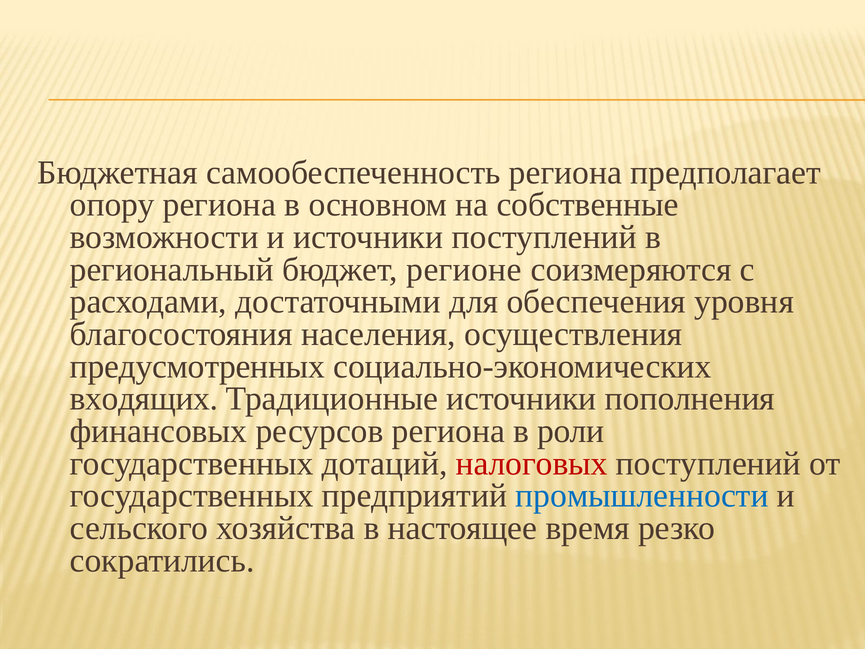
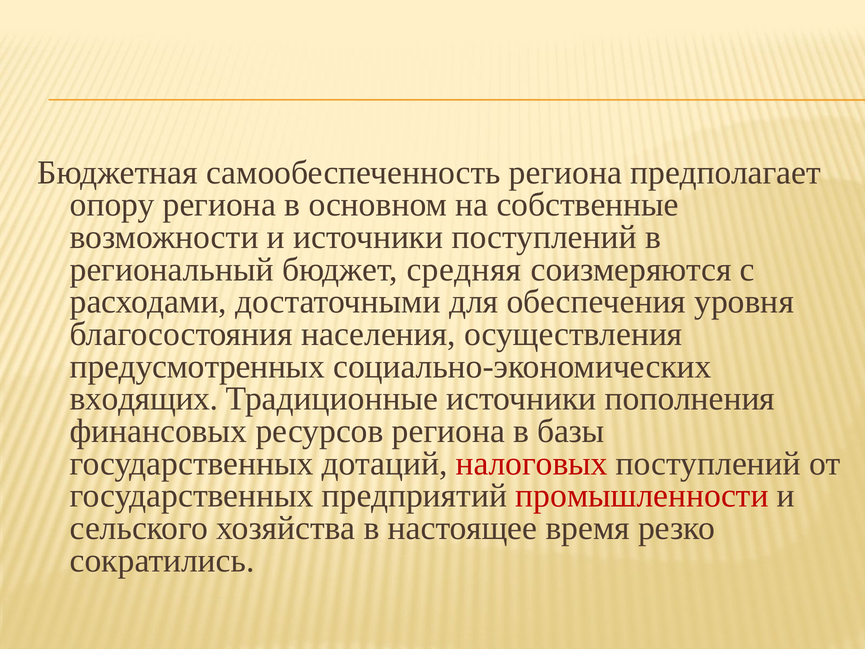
регионе: регионе -> средняя
роли: роли -> базы
промышленности colour: blue -> red
